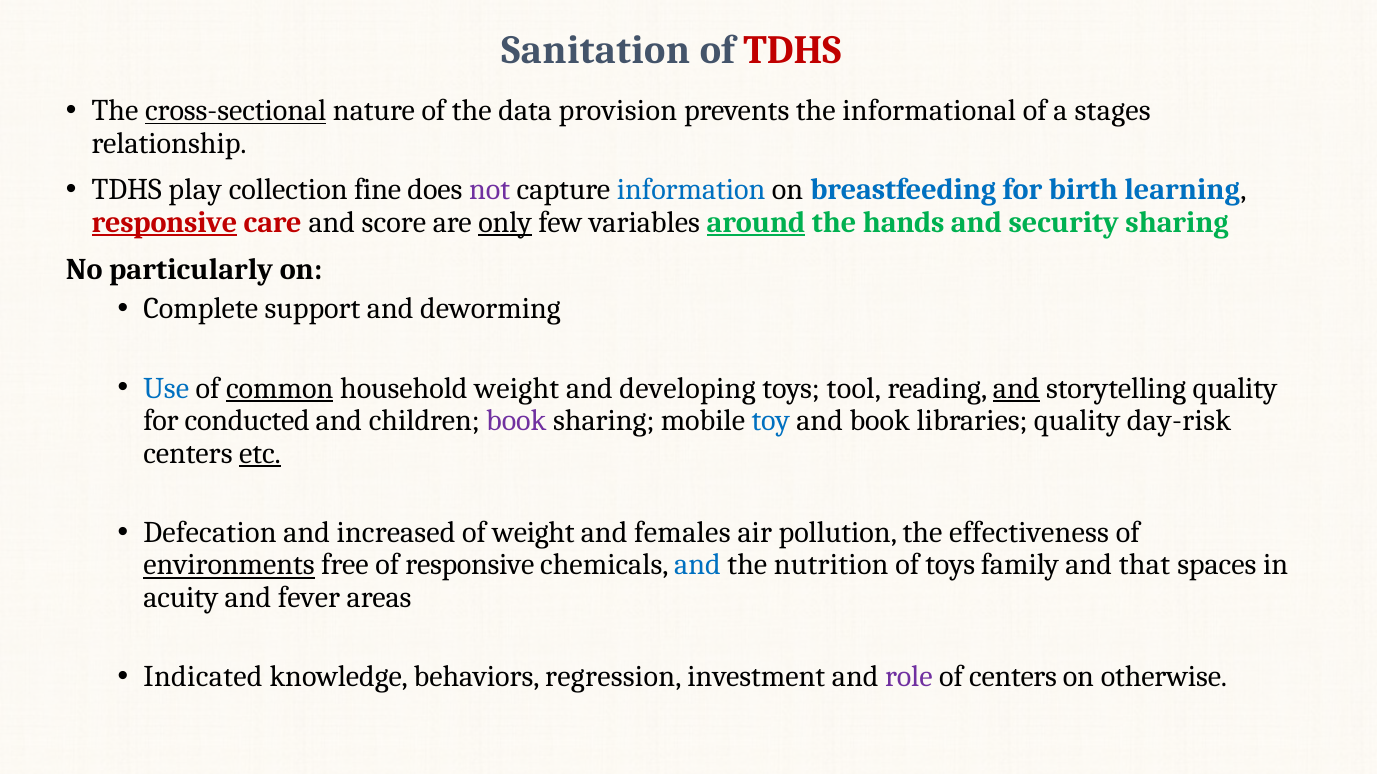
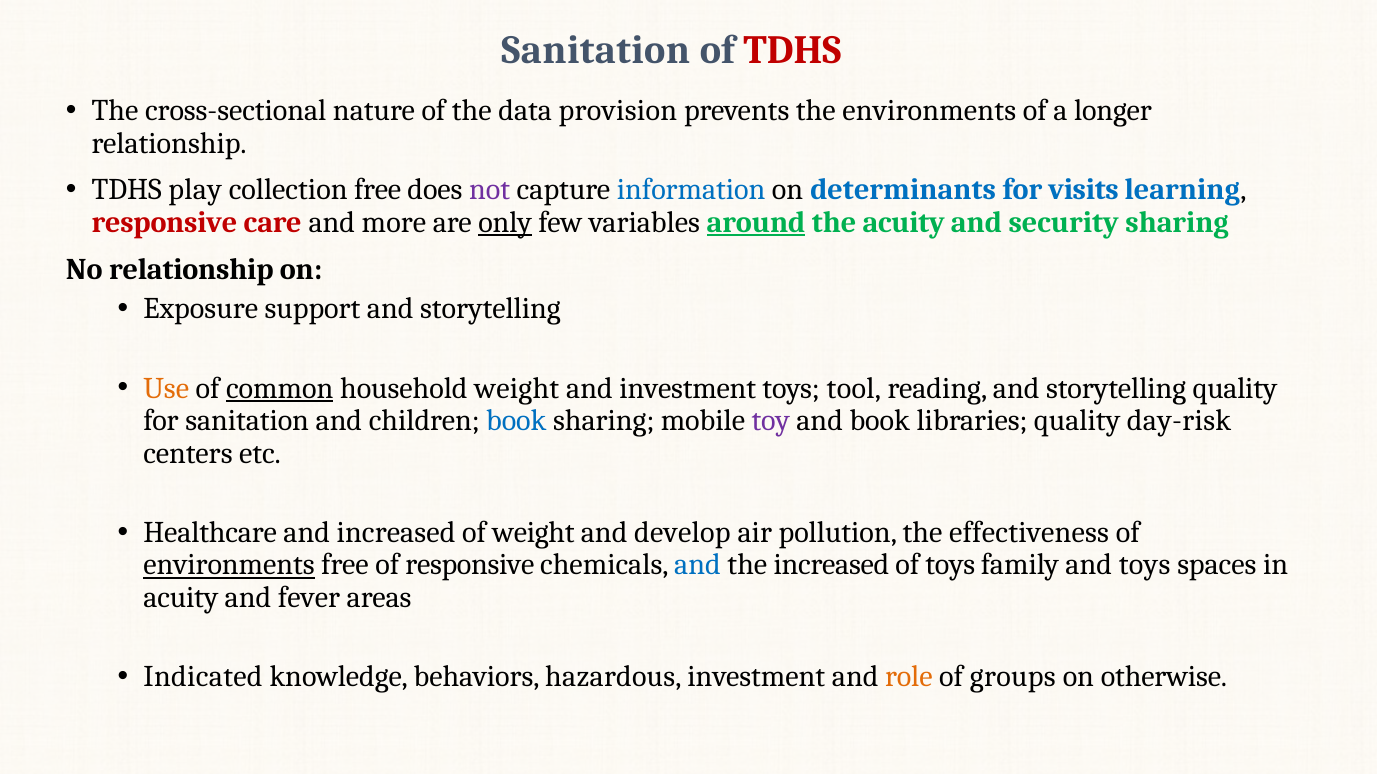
cross-sectional underline: present -> none
the informational: informational -> environments
stages: stages -> longer
collection fine: fine -> free
breastfeeding: breastfeeding -> determinants
birth: birth -> visits
responsive at (164, 223) underline: present -> none
score: score -> more
the hands: hands -> acuity
No particularly: particularly -> relationship
Complete: Complete -> Exposure
support and deworming: deworming -> storytelling
Use colour: blue -> orange
and developing: developing -> investment
and at (1016, 389) underline: present -> none
for conducted: conducted -> sanitation
book at (516, 421) colour: purple -> blue
toy colour: blue -> purple
etc underline: present -> none
Defecation: Defecation -> Healthcare
females: females -> develop
the nutrition: nutrition -> increased
and that: that -> toys
regression: regression -> hazardous
role colour: purple -> orange
of centers: centers -> groups
